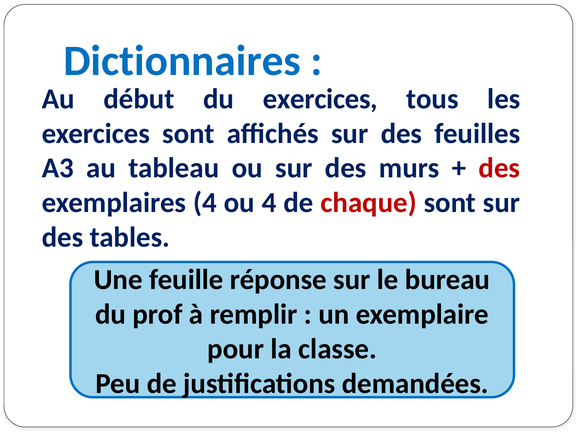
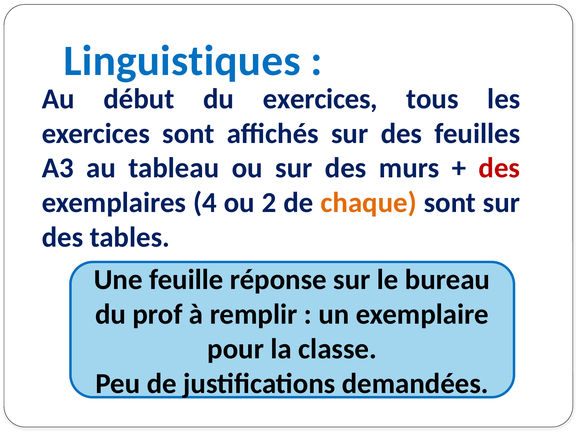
Dictionnaires: Dictionnaires -> Linguistiques
ou 4: 4 -> 2
chaque colour: red -> orange
